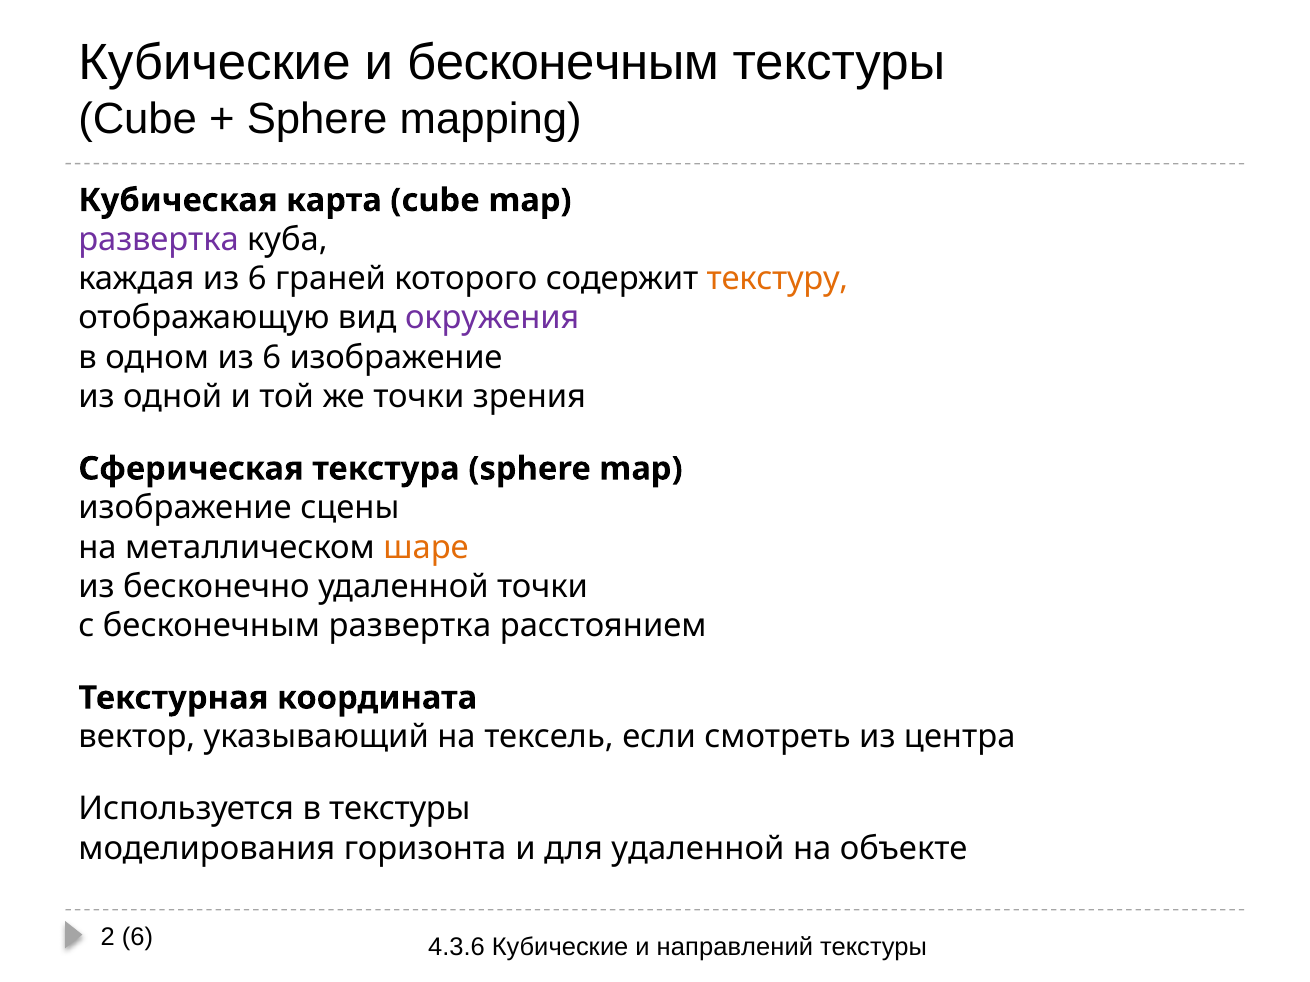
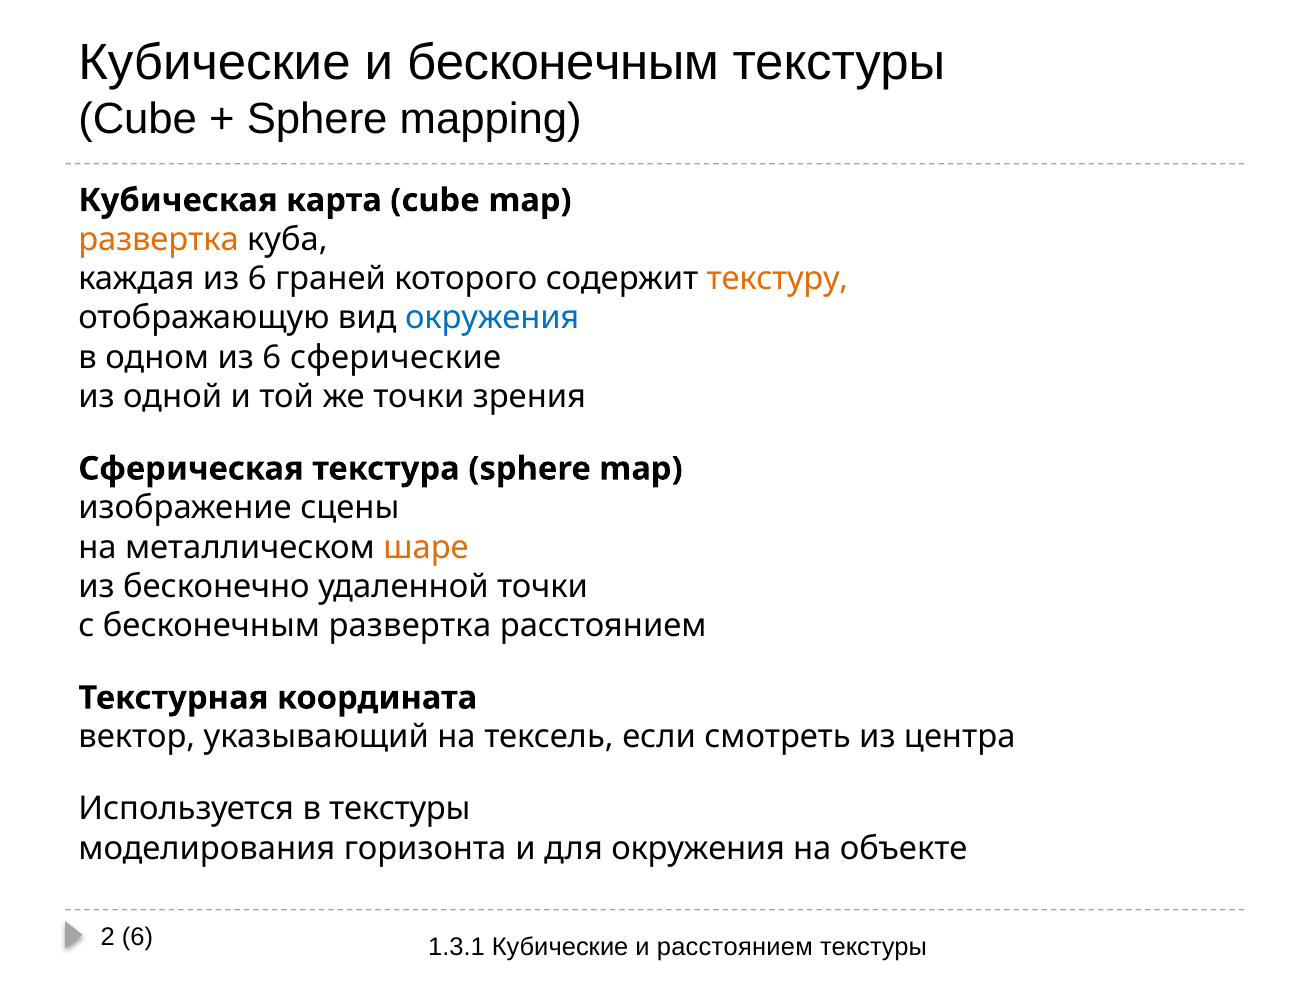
развертка at (159, 240) colour: purple -> orange
окружения at (492, 318) colour: purple -> blue
6 изображение: изображение -> сферические
для удаленной: удаленной -> окружения
4.3.6: 4.3.6 -> 1.3.1
и направлений: направлений -> расстоянием
